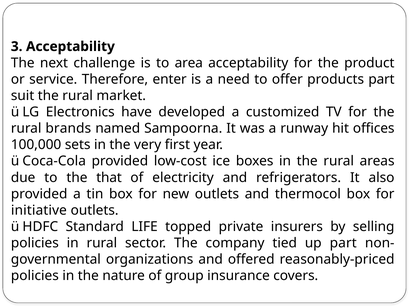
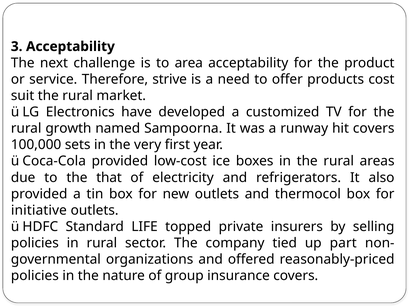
enter: enter -> strive
products part: part -> cost
brands: brands -> growth
hit offices: offices -> covers
